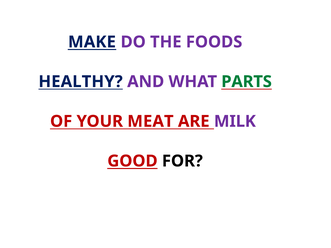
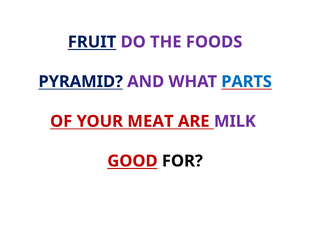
MAKE: MAKE -> FRUIT
HEALTHY: HEALTHY -> PYRAMID
PARTS colour: green -> blue
